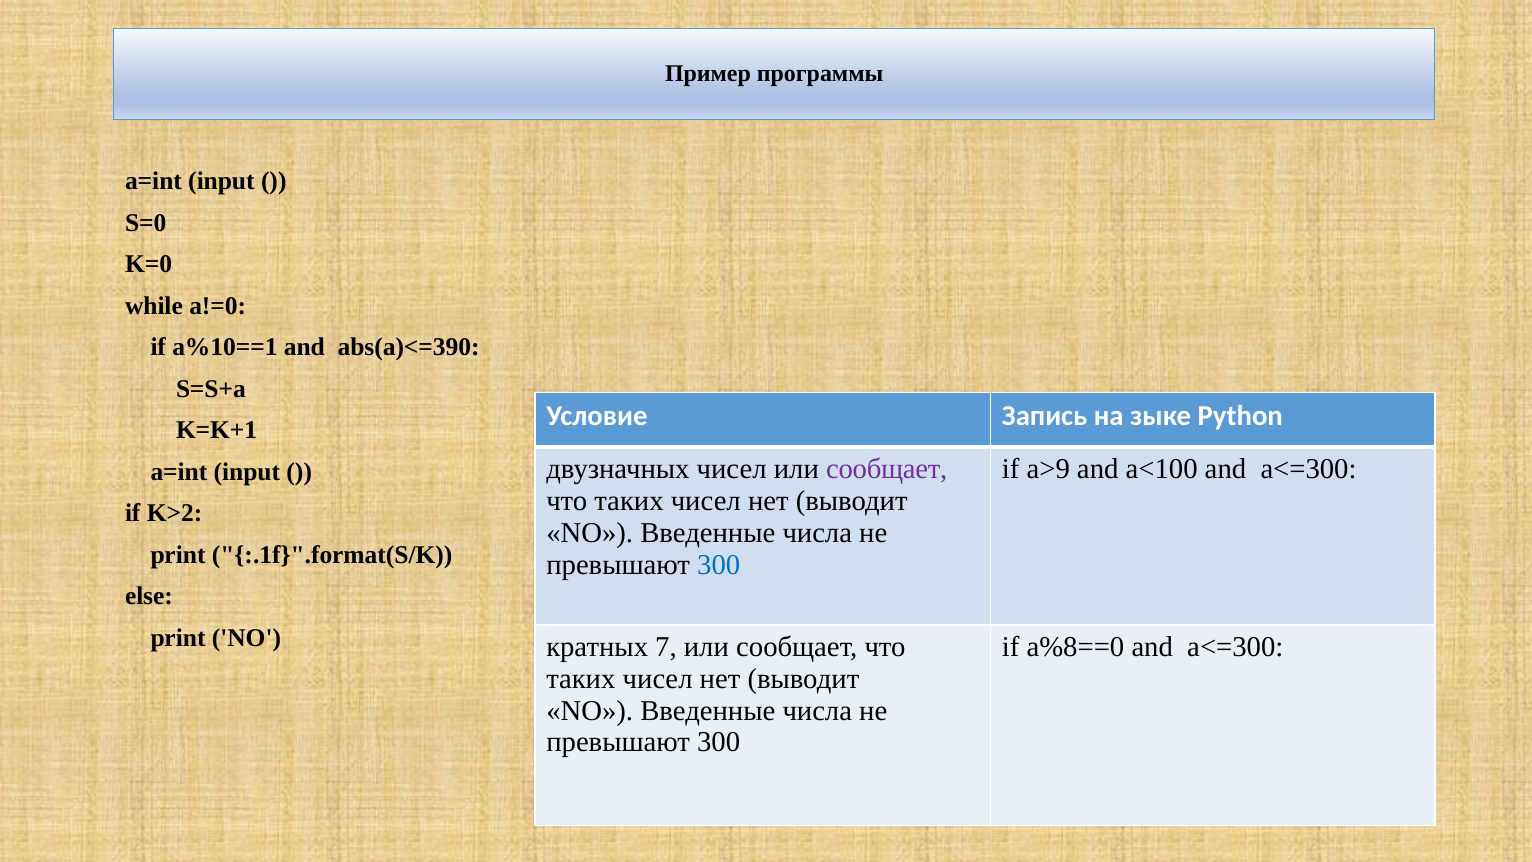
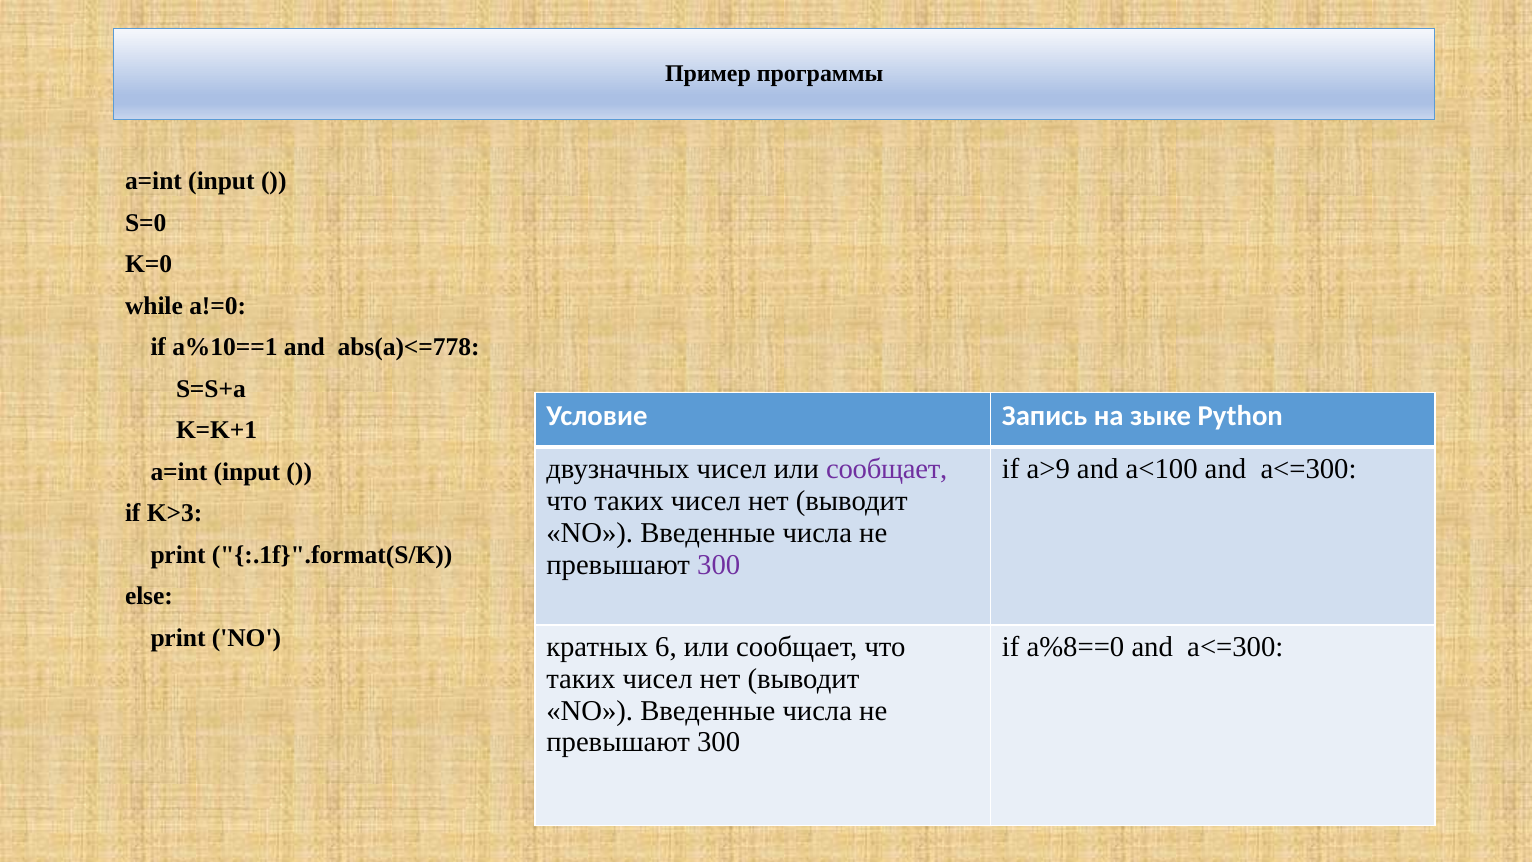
abs(a)<=390: abs(a)<=390 -> abs(a)<=778
K>2: K>2 -> K>3
300 at (719, 565) colour: blue -> purple
7: 7 -> 6
